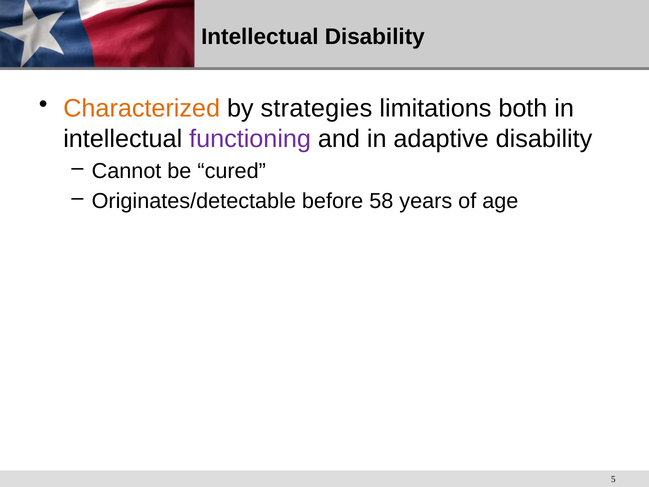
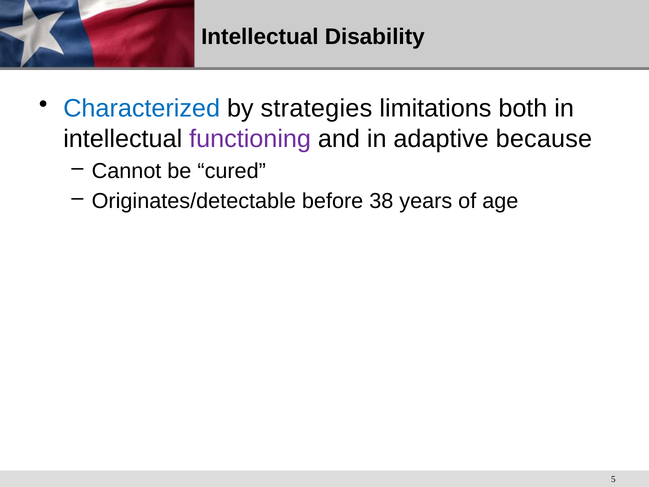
Characterized colour: orange -> blue
adaptive disability: disability -> because
58: 58 -> 38
